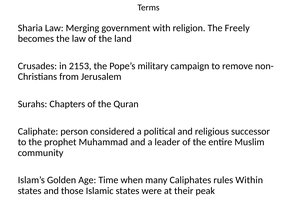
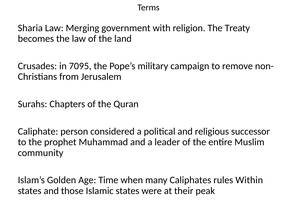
Freely: Freely -> Treaty
2153: 2153 -> 7095
